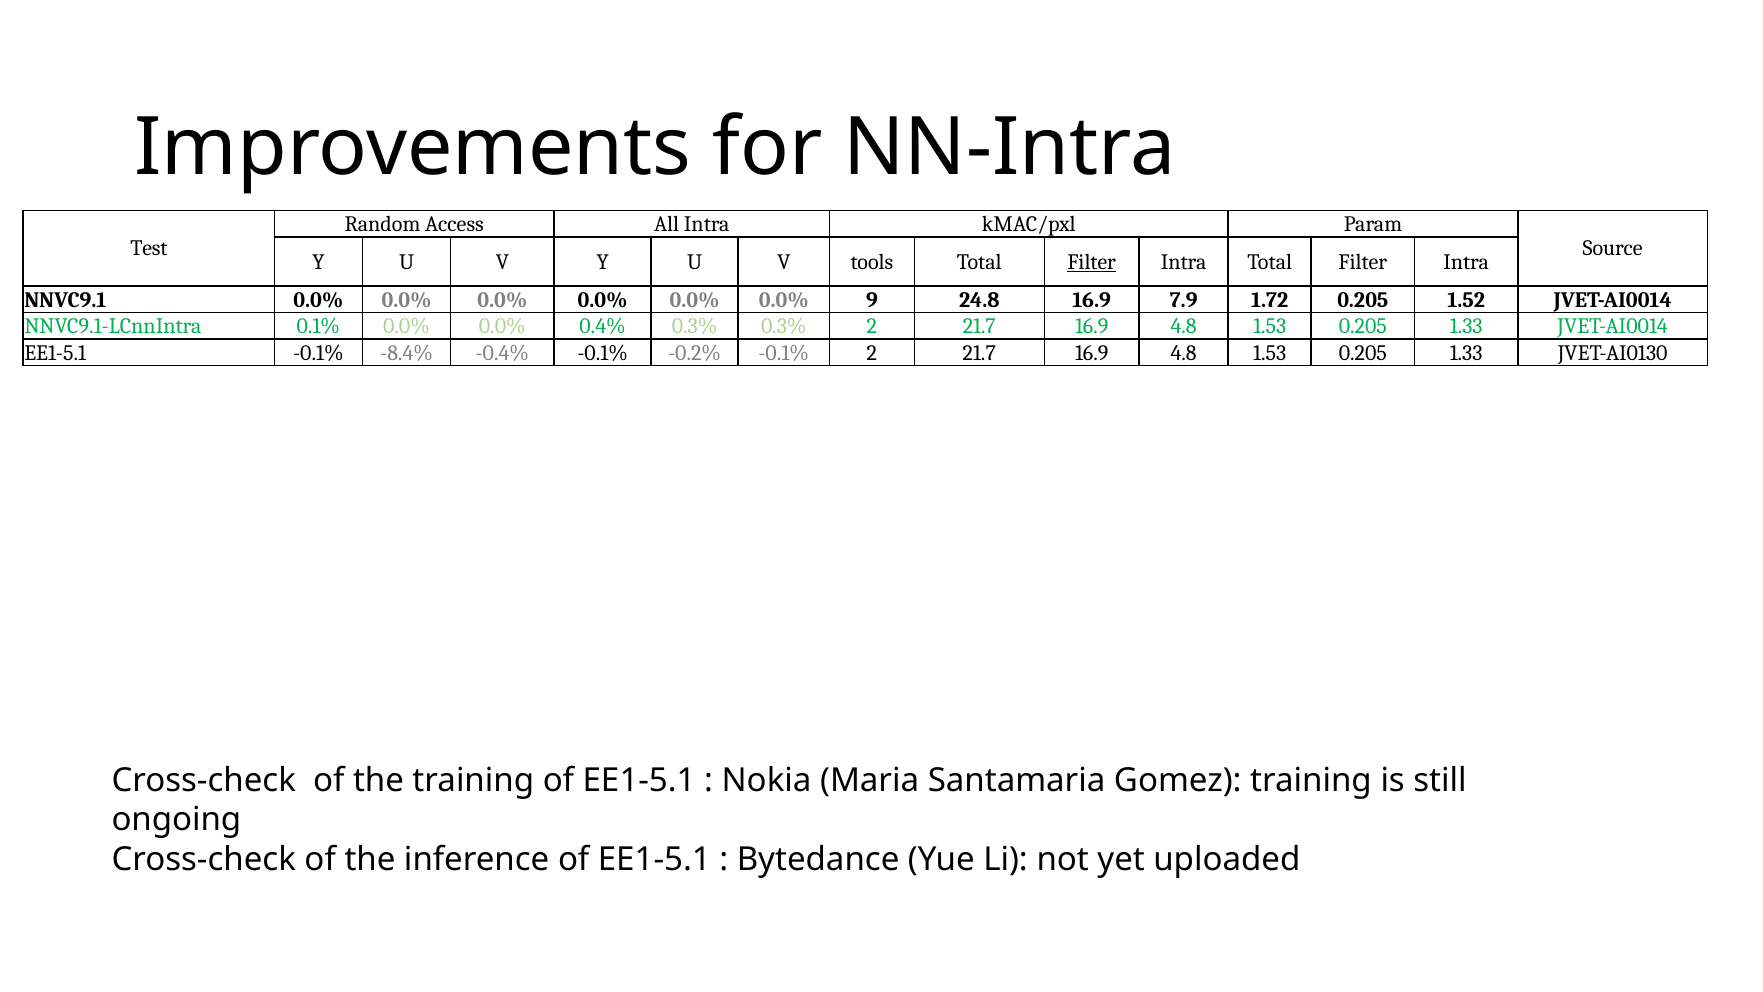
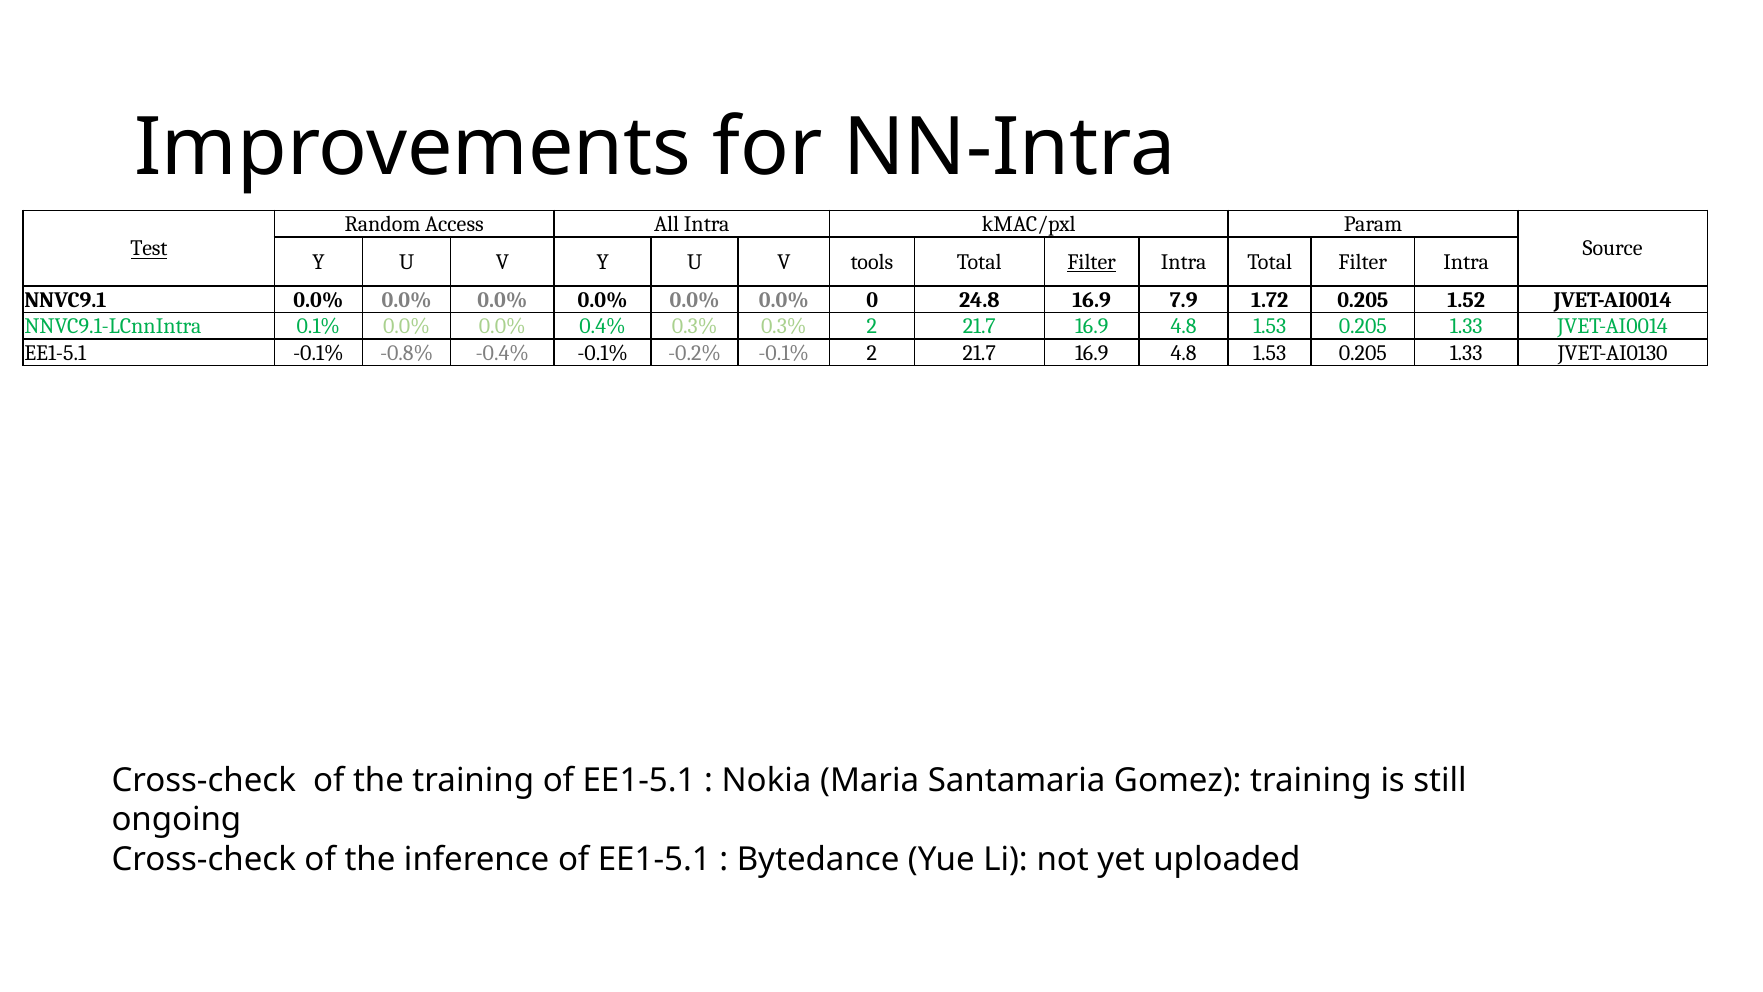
Test underline: none -> present
9: 9 -> 0
-8.4%: -8.4% -> -0.8%
